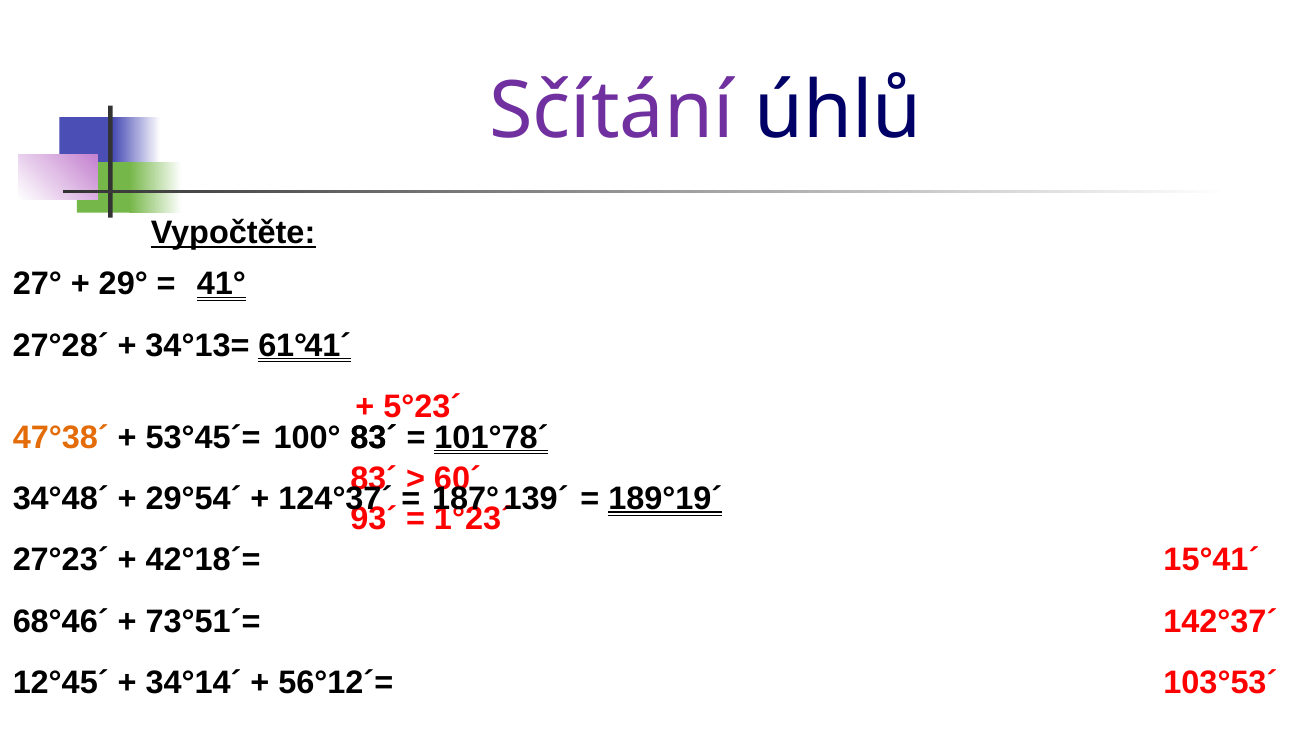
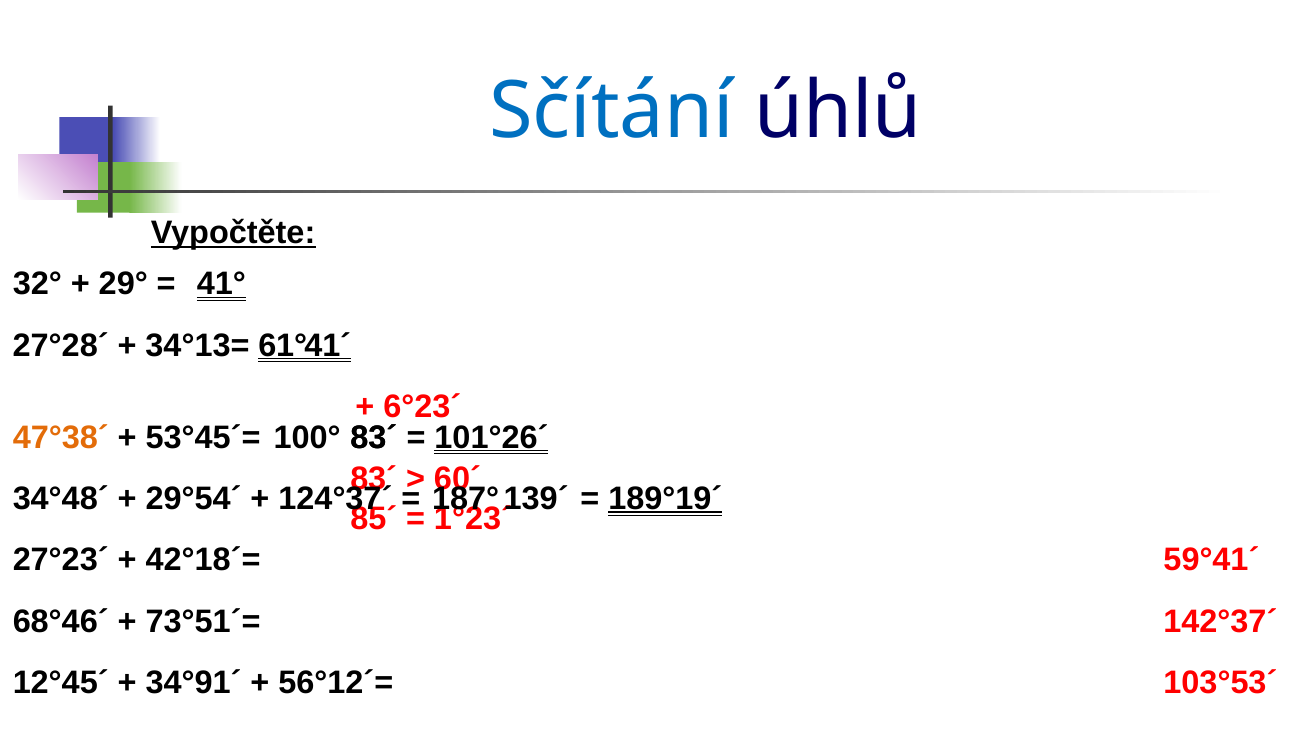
Sčítání colour: purple -> blue
27°: 27° -> 32°
5°23´: 5°23´ -> 6°23´
101°78´: 101°78´ -> 101°26´
93´: 93´ -> 85´
15°41´: 15°41´ -> 59°41´
34°14´: 34°14´ -> 34°91´
